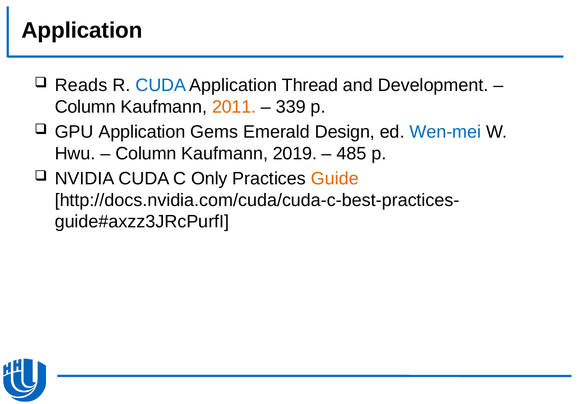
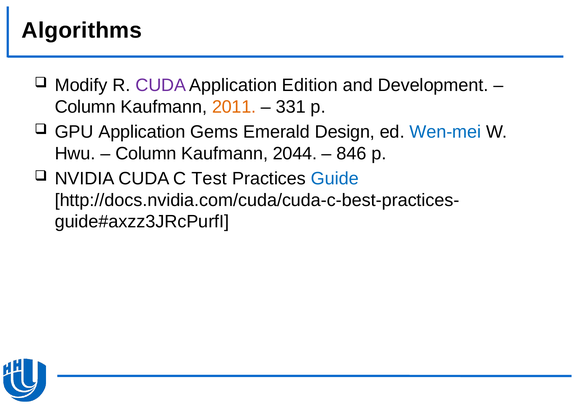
Application at (82, 30): Application -> Algorithms
Reads: Reads -> Modify
CUDA at (161, 85) colour: blue -> purple
Thread: Thread -> Edition
339: 339 -> 331
2019: 2019 -> 2044
485: 485 -> 846
Only: Only -> Test
Guide colour: orange -> blue
